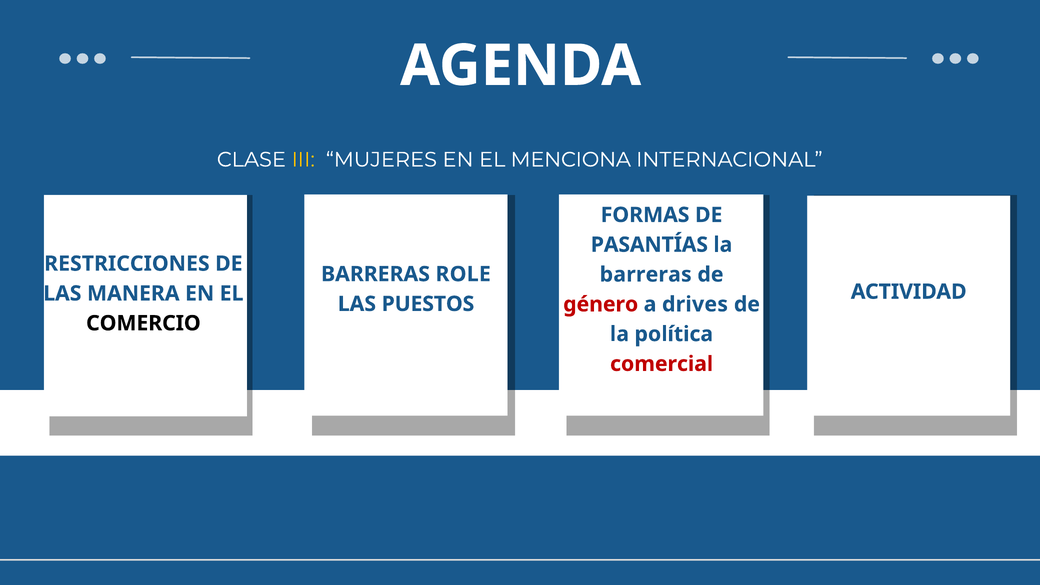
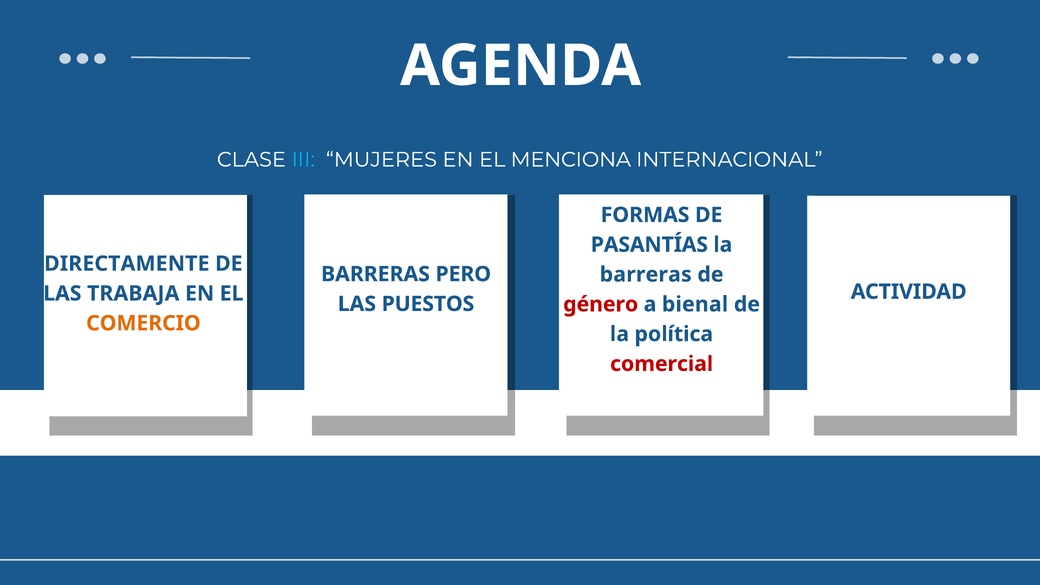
III colour: yellow -> light blue
RESTRICCIONES: RESTRICCIONES -> DIRECTAMENTE
ROLE: ROLE -> PERO
MANERA: MANERA -> TRABAJA
drives: drives -> bienal
COMERCIO colour: black -> orange
